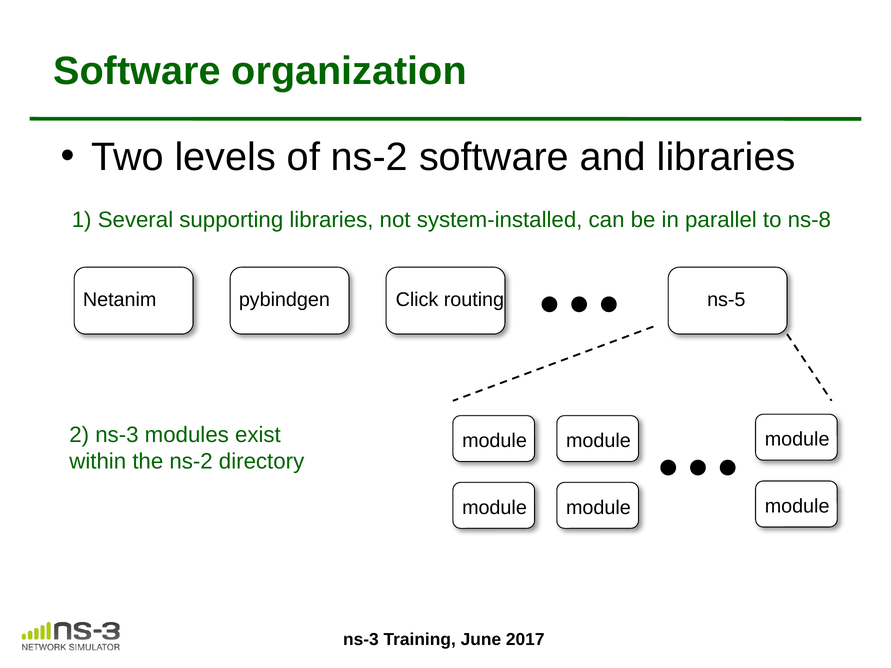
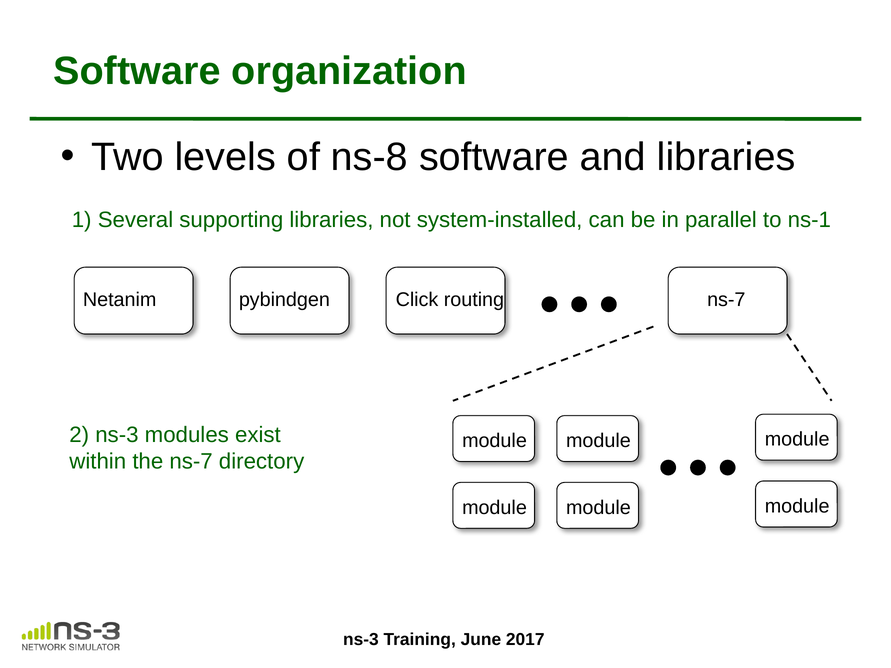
of ns-2: ns-2 -> ns-8
ns-8: ns-8 -> ns-1
ns-5 at (726, 300): ns-5 -> ns-7
the ns-2: ns-2 -> ns-7
